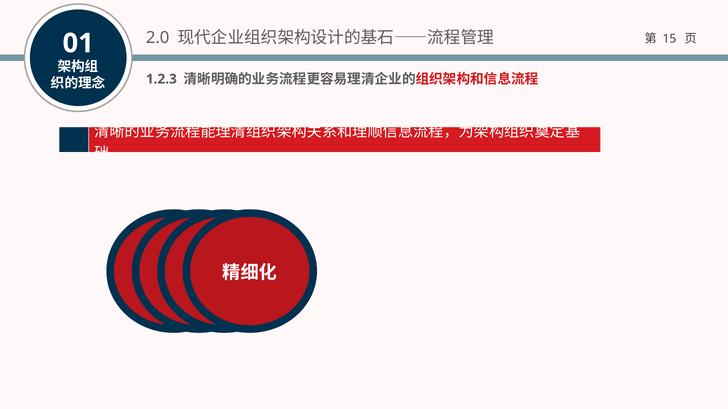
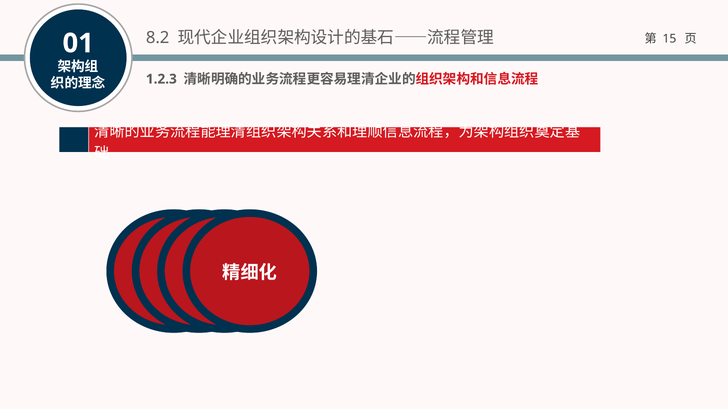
2.0: 2.0 -> 8.2
